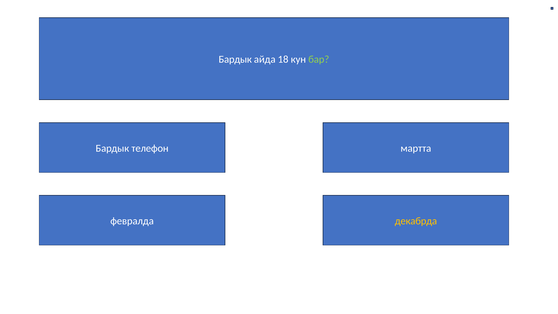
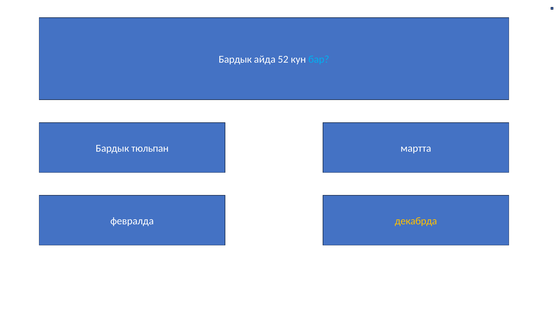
18: 18 -> 52
бар colour: light green -> light blue
телефон: телефон -> тюльпан
